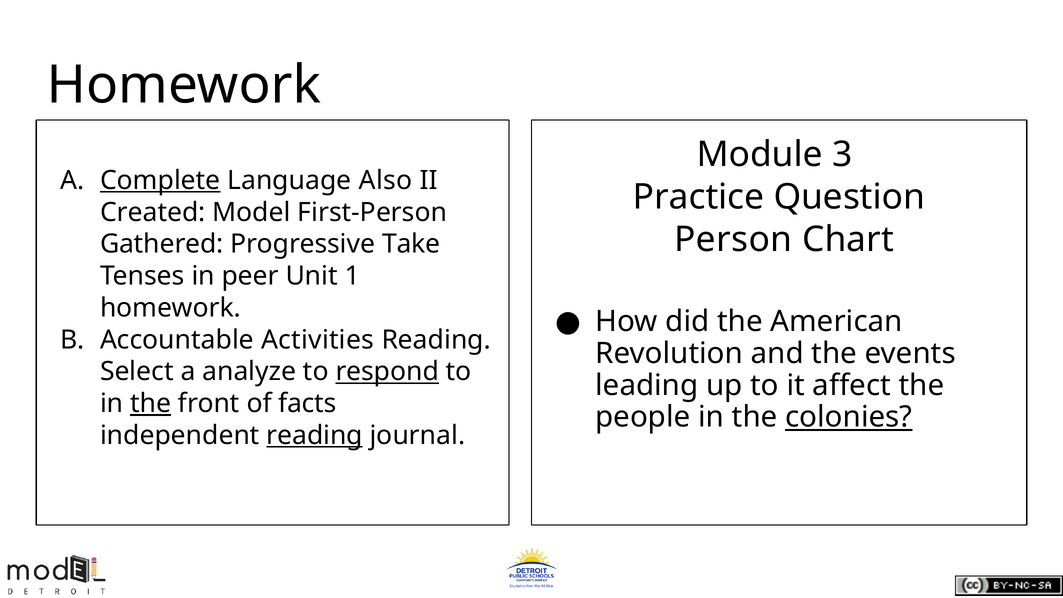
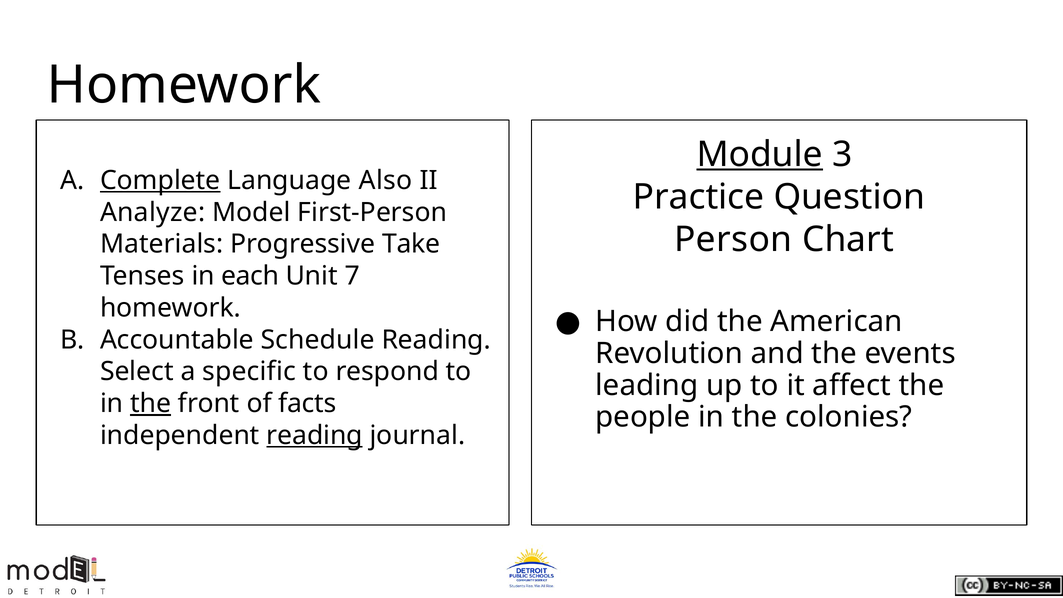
Module underline: none -> present
Created: Created -> Analyze
Gathered: Gathered -> Materials
peer: peer -> each
1: 1 -> 7
Activities: Activities -> Schedule
analyze: analyze -> specific
respond underline: present -> none
colonies underline: present -> none
